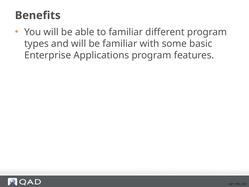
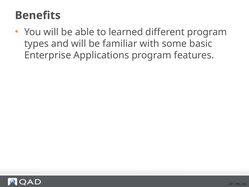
to familiar: familiar -> learned
